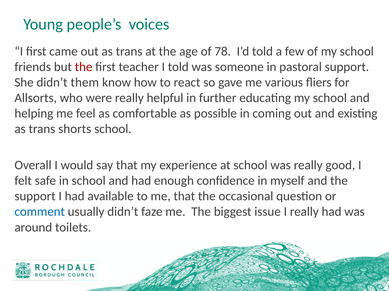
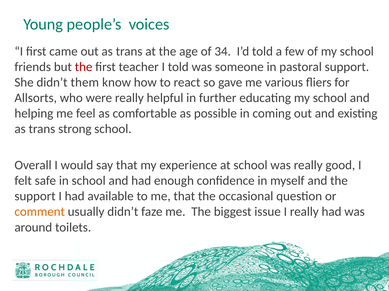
78: 78 -> 34
shorts: shorts -> strong
comment colour: blue -> orange
